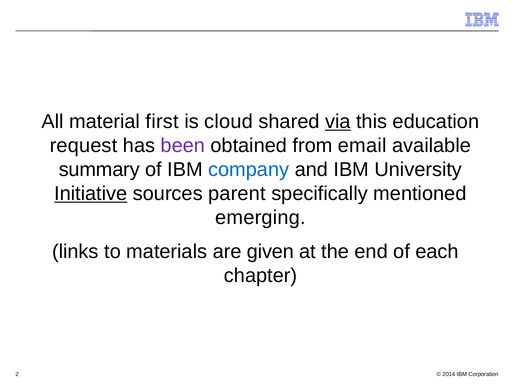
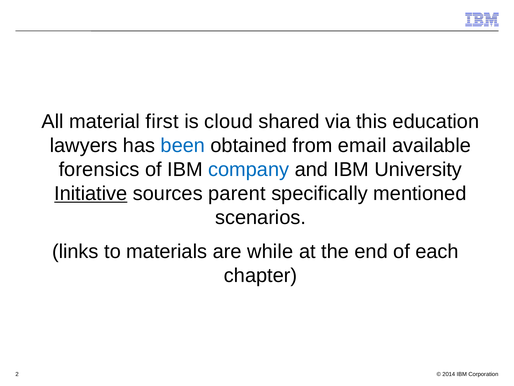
via underline: present -> none
request: request -> lawyers
been colour: purple -> blue
summary: summary -> forensics
emerging: emerging -> scenarios
given: given -> while
